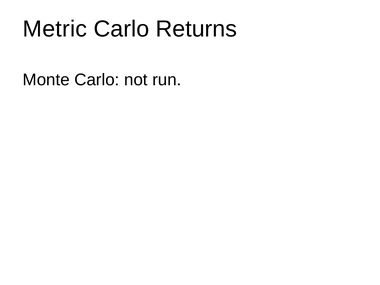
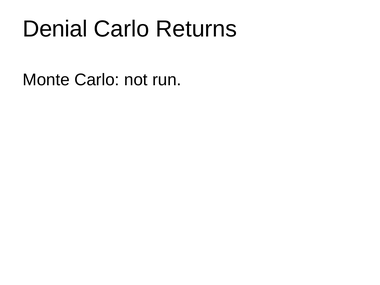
Metric: Metric -> Denial
